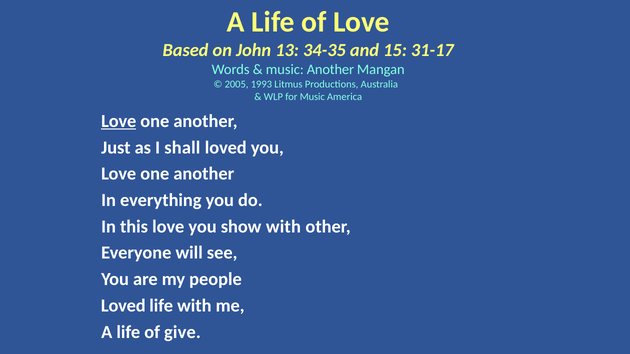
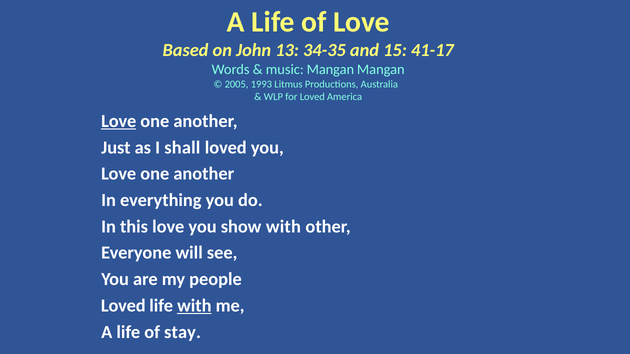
31-17: 31-17 -> 41-17
music Another: Another -> Mangan
for Music: Music -> Loved
with at (194, 306) underline: none -> present
give: give -> stay
